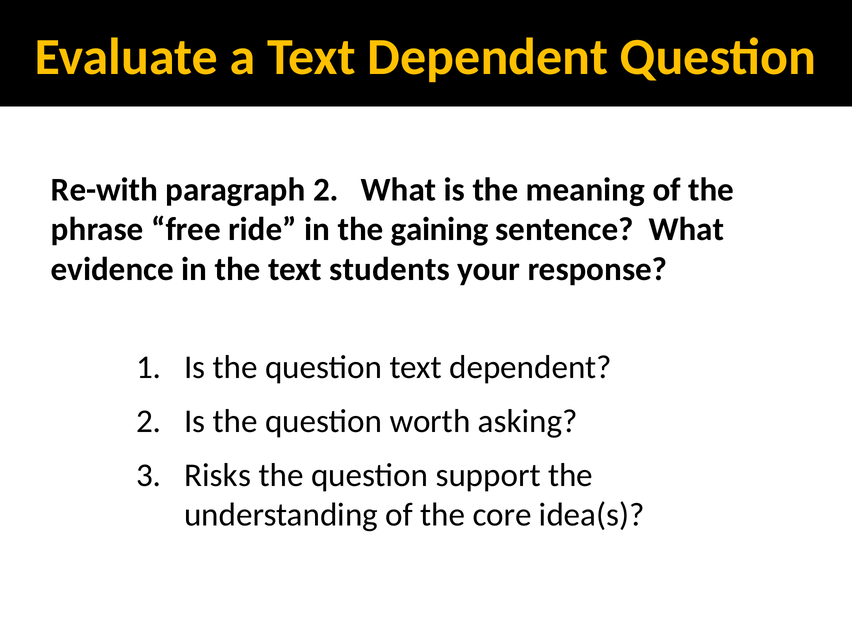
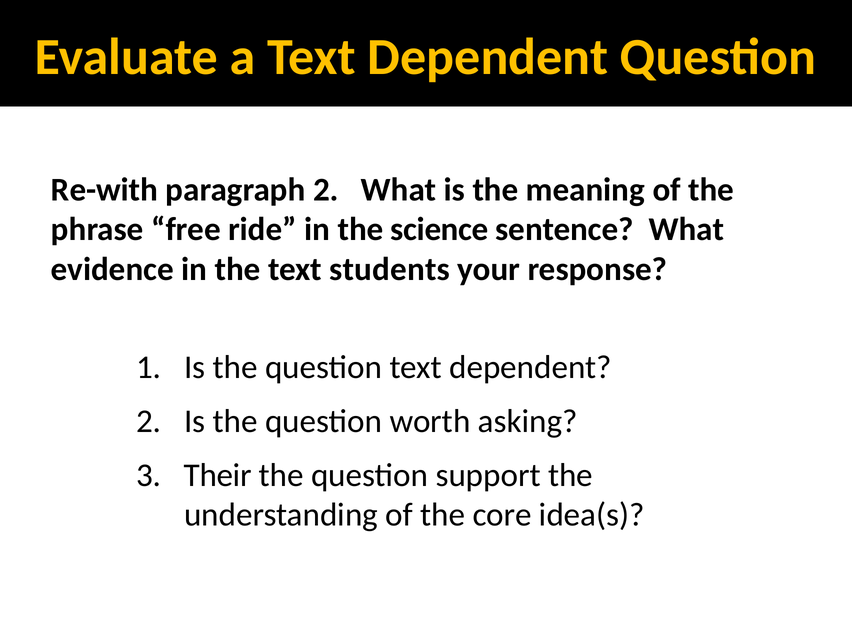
gaining: gaining -> science
Risks: Risks -> Their
